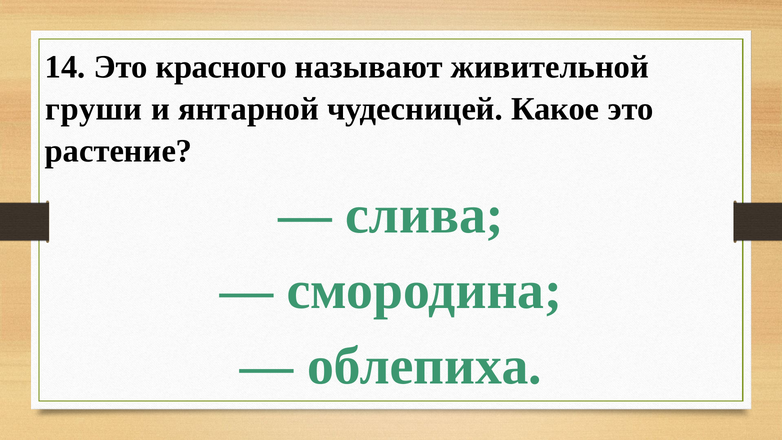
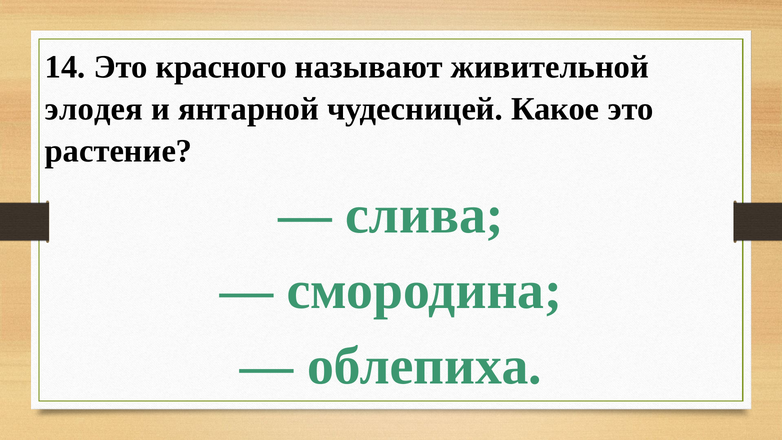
груши: груши -> элодея
